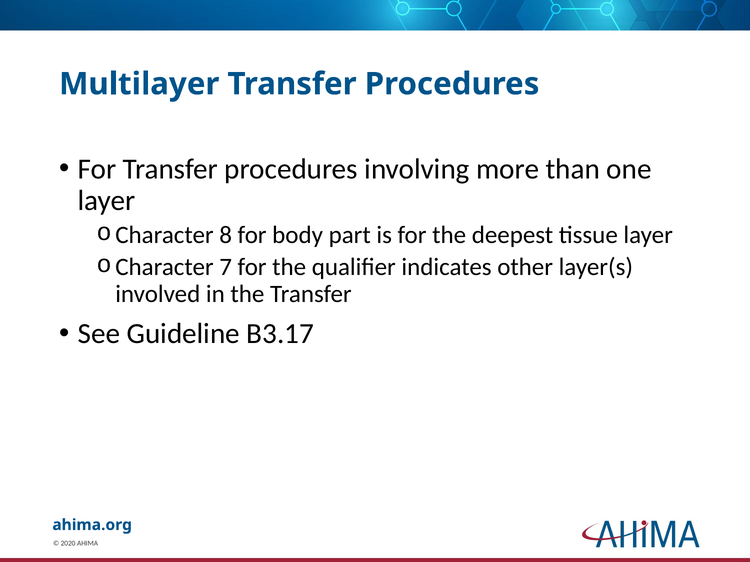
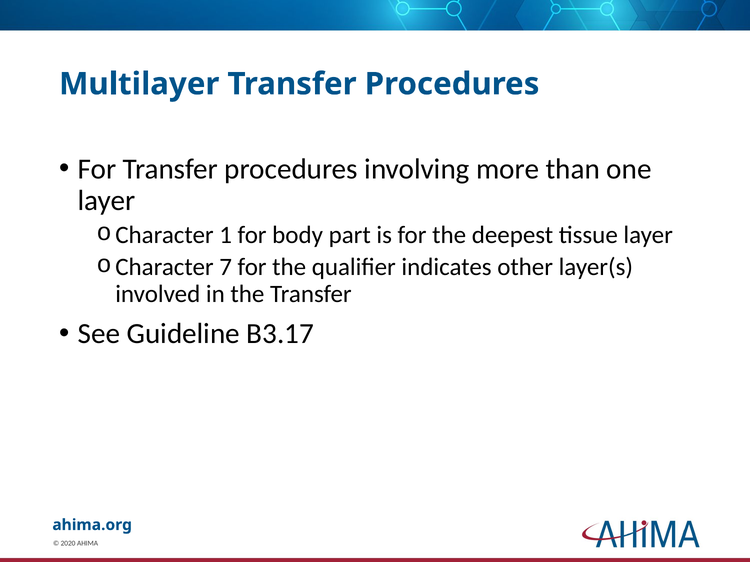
8: 8 -> 1
